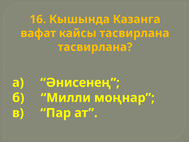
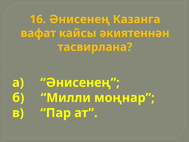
16 Кышында: Кышында -> Әнисенең
кайсы тасвирлана: тасвирлана -> әкиятеннән
